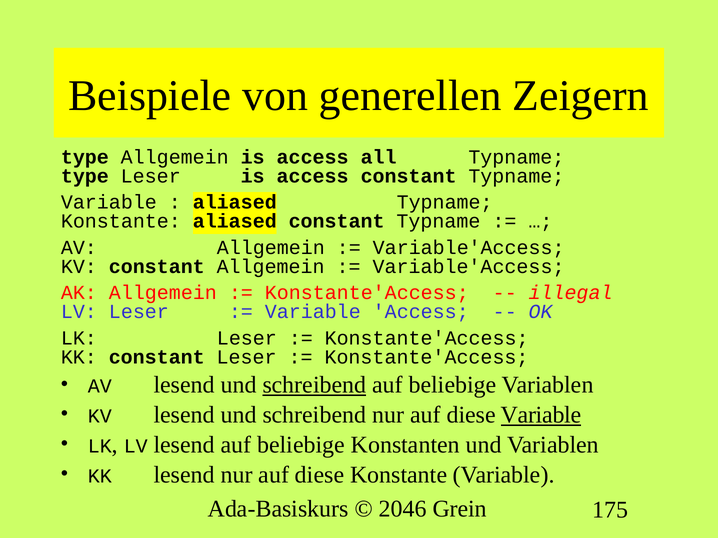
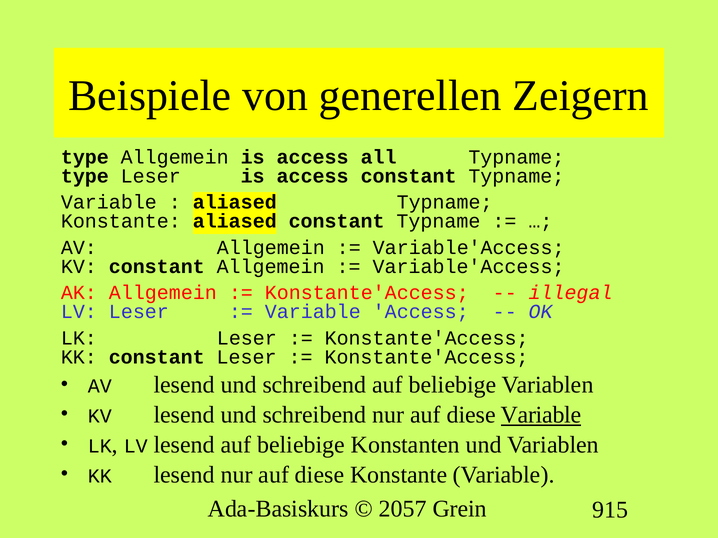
schreibend at (314, 385) underline: present -> none
2046: 2046 -> 2057
175: 175 -> 915
